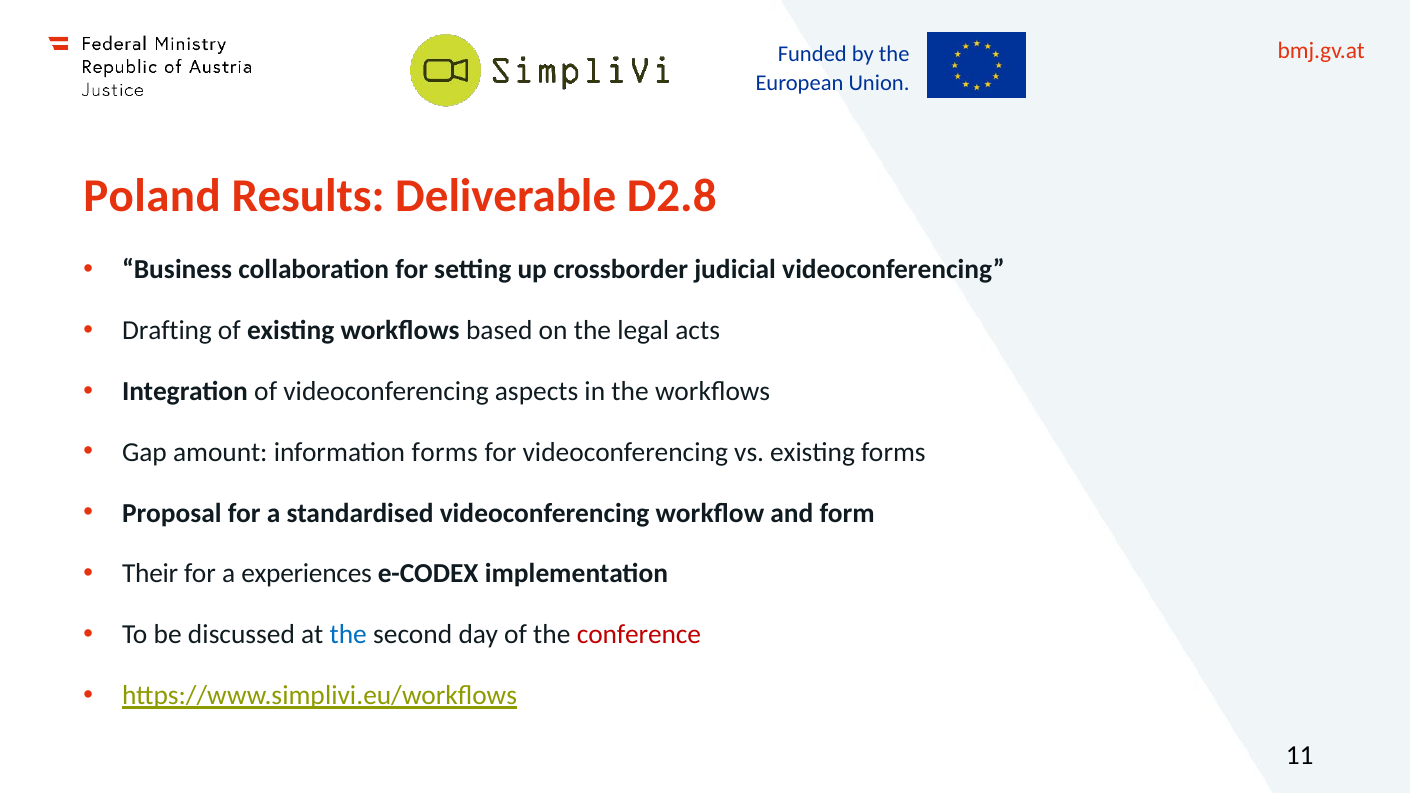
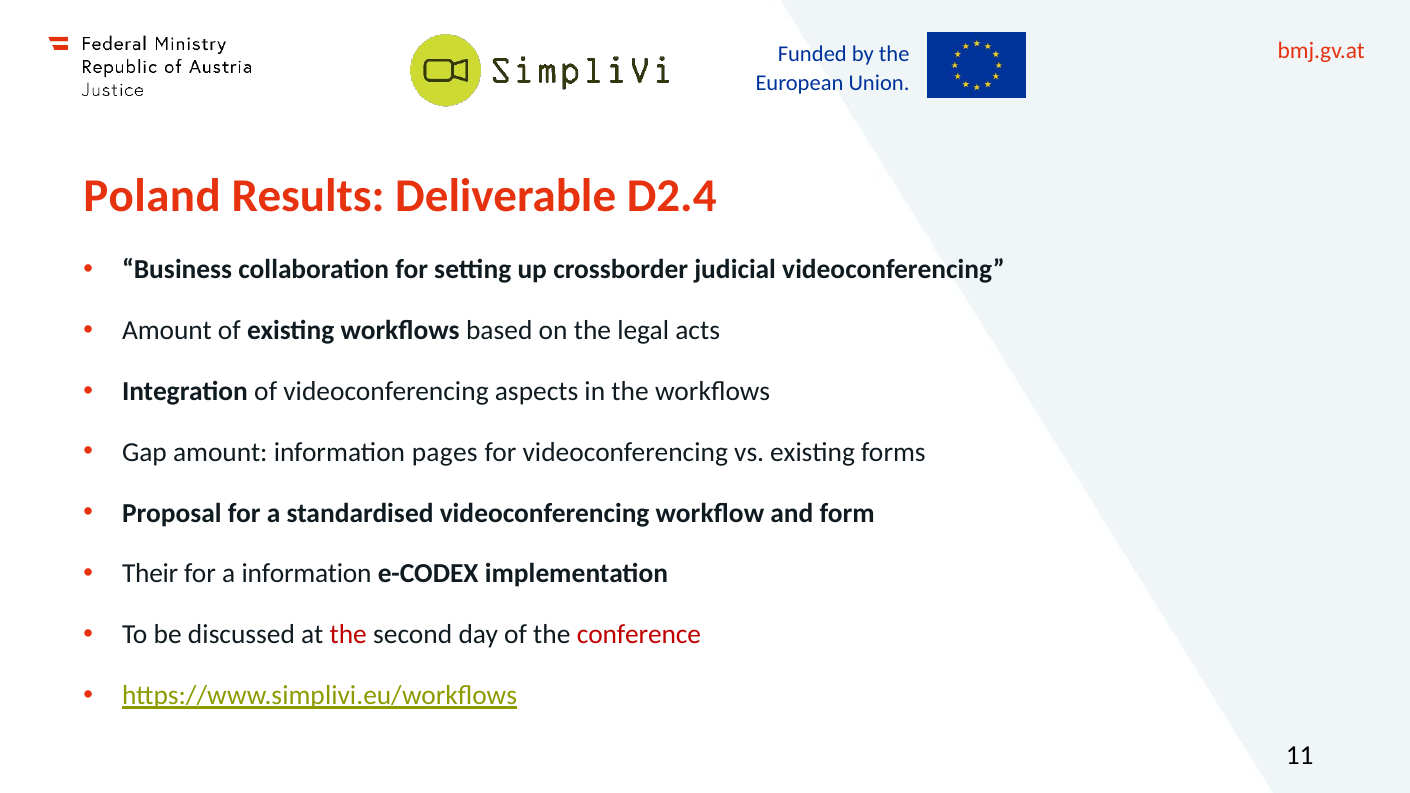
D2.8: D2.8 -> D2.4
Drafting at (167, 331): Drafting -> Amount
information forms: forms -> pages
a experiences: experiences -> information
the at (348, 635) colour: blue -> red
